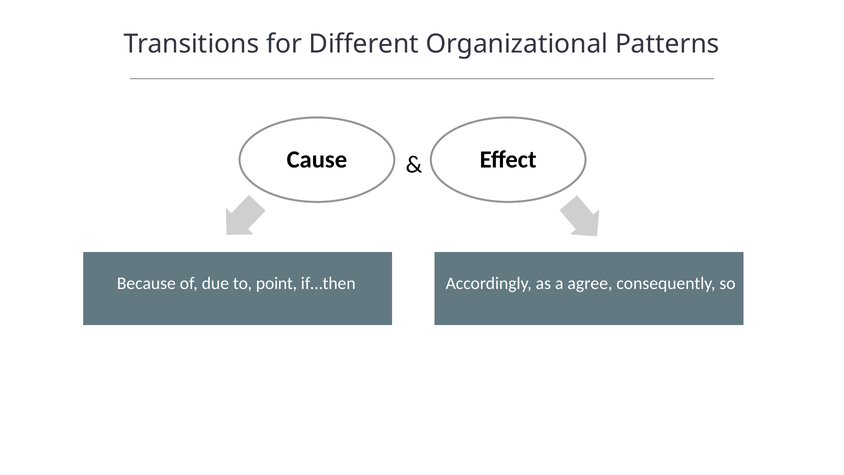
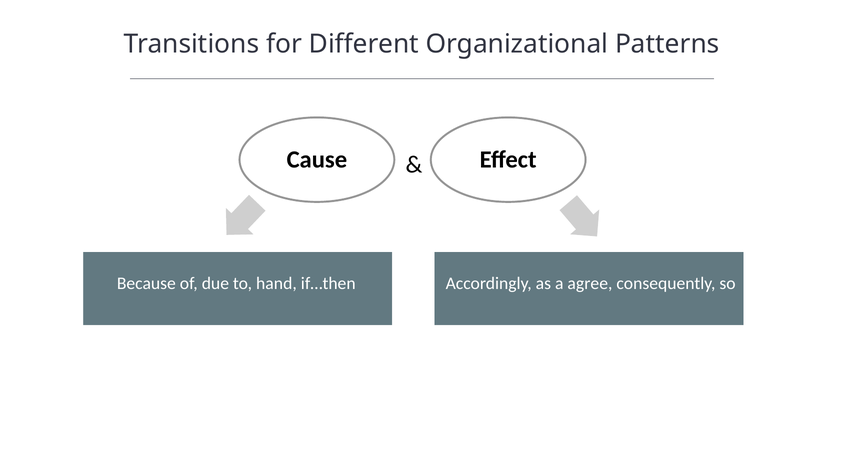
point: point -> hand
